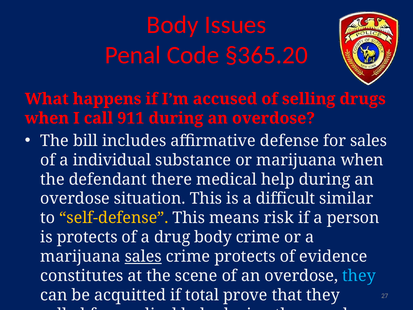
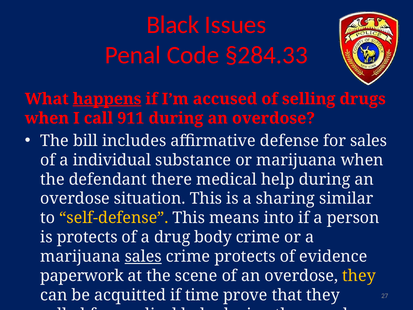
Body at (173, 25): Body -> Black
§365.20: §365.20 -> §284.33
happens underline: none -> present
difficult: difficult -> sharing
risk: risk -> into
constitutes: constitutes -> paperwork
they at (359, 276) colour: light blue -> yellow
total: total -> time
